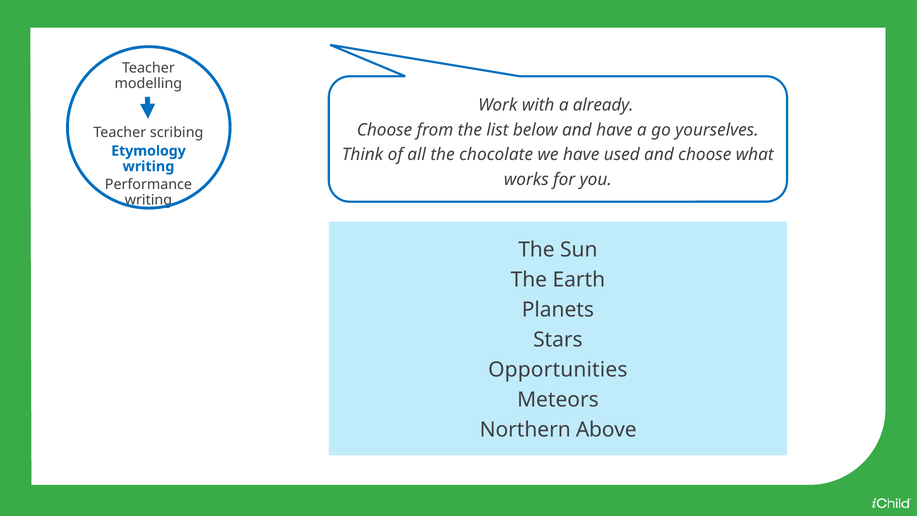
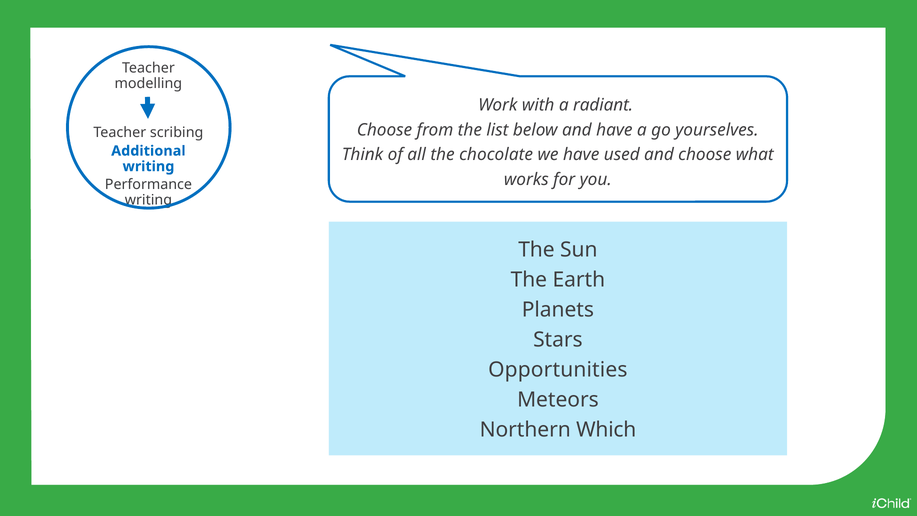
already: already -> radiant
Etymology: Etymology -> Additional
Above: Above -> Which
